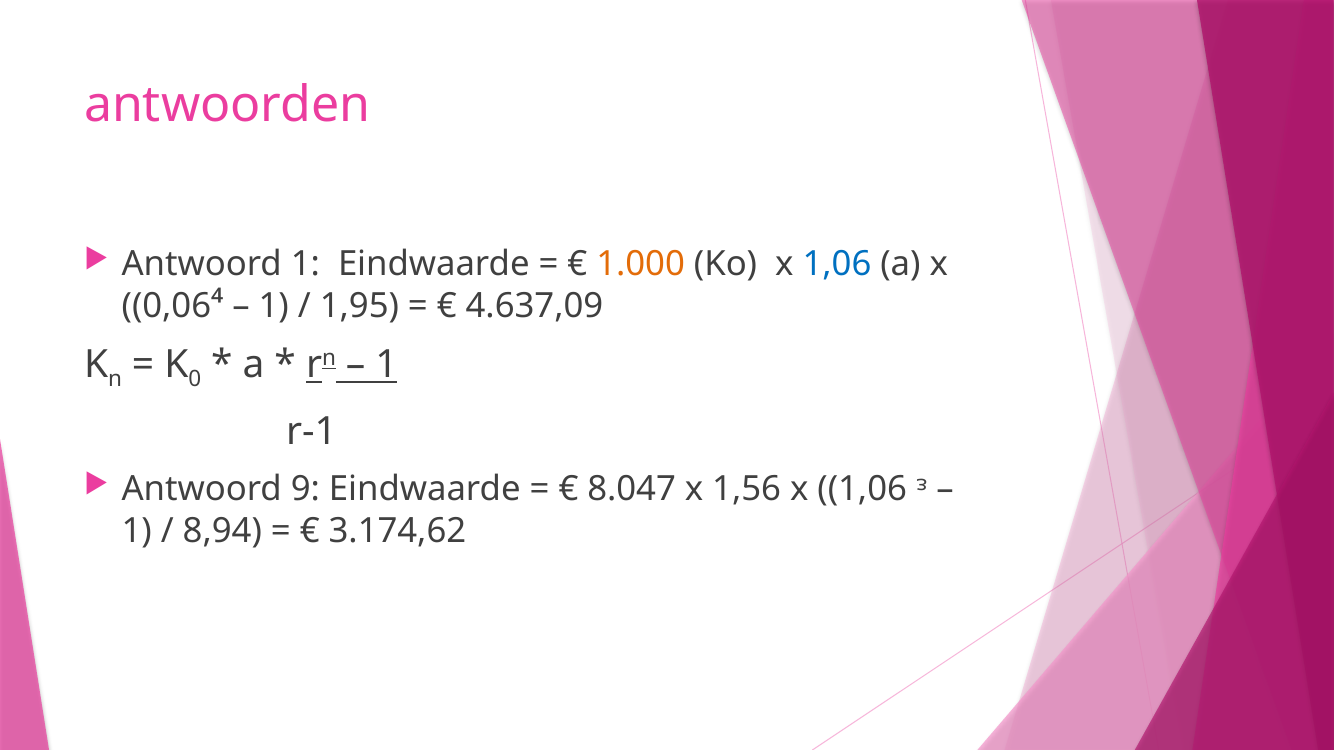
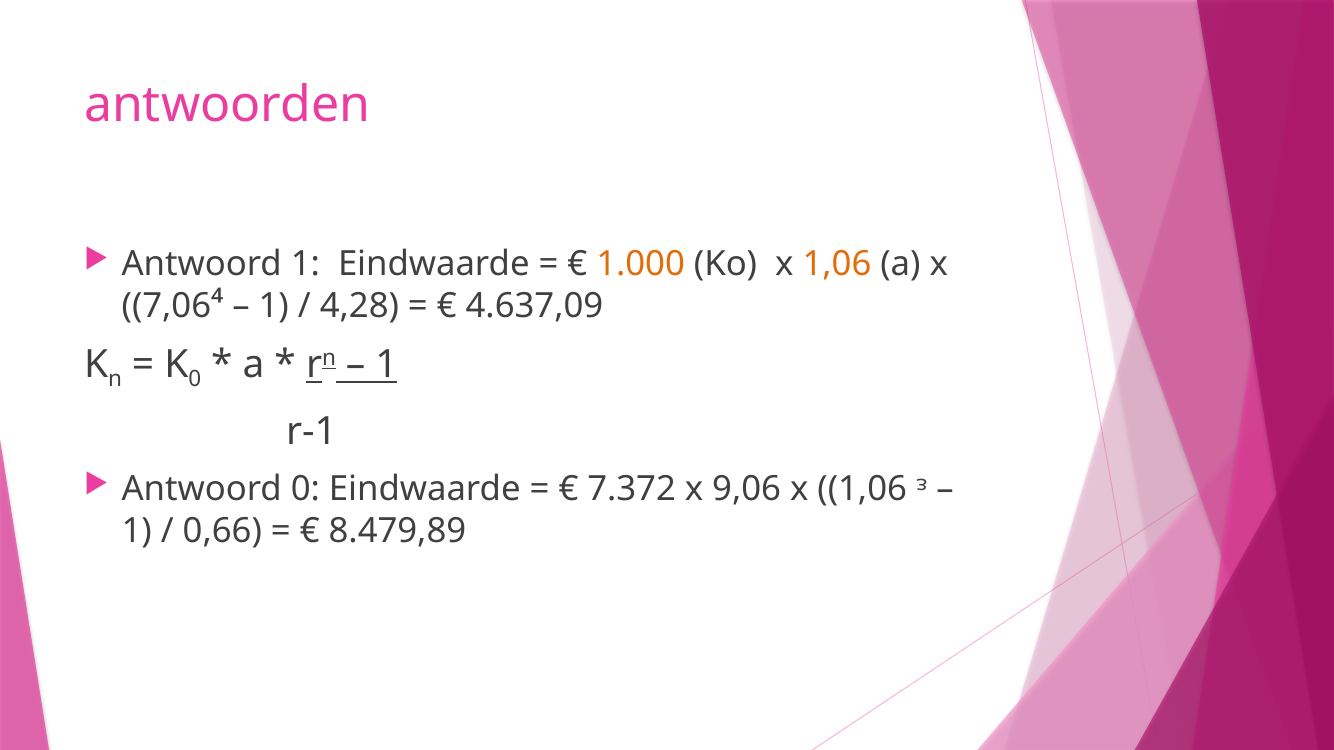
1,06 at (837, 265) colour: blue -> orange
0,06⁴: 0,06⁴ -> 7,06⁴
1,95: 1,95 -> 4,28
Antwoord 9: 9 -> 0
8.047: 8.047 -> 7.372
1,56: 1,56 -> 9,06
8,94: 8,94 -> 0,66
3.174,62: 3.174,62 -> 8.479,89
